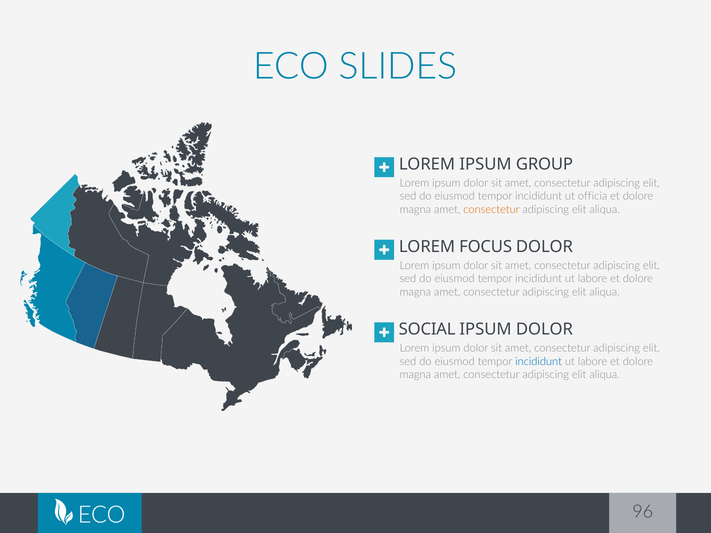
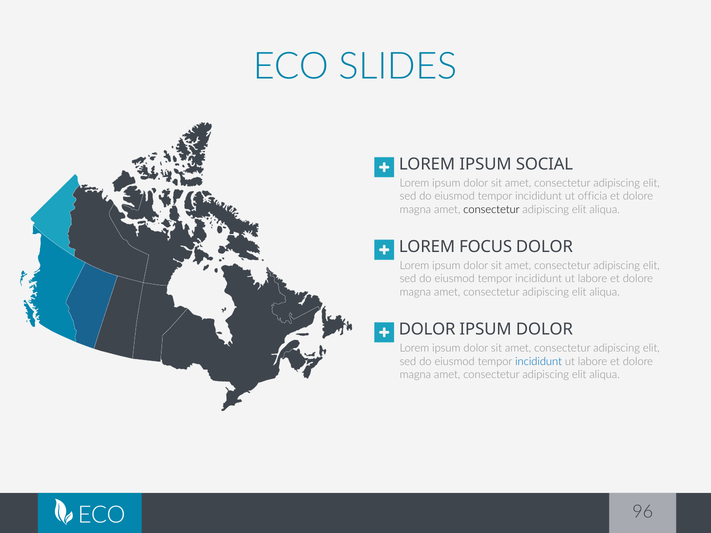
GROUP: GROUP -> SOCIAL
consectetur at (491, 210) colour: orange -> black
SOCIAL at (427, 330): SOCIAL -> DOLOR
